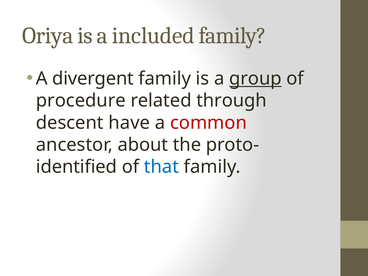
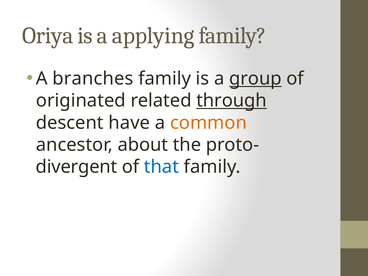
included: included -> applying
divergent: divergent -> branches
procedure: procedure -> originated
through underline: none -> present
common colour: red -> orange
identified: identified -> divergent
